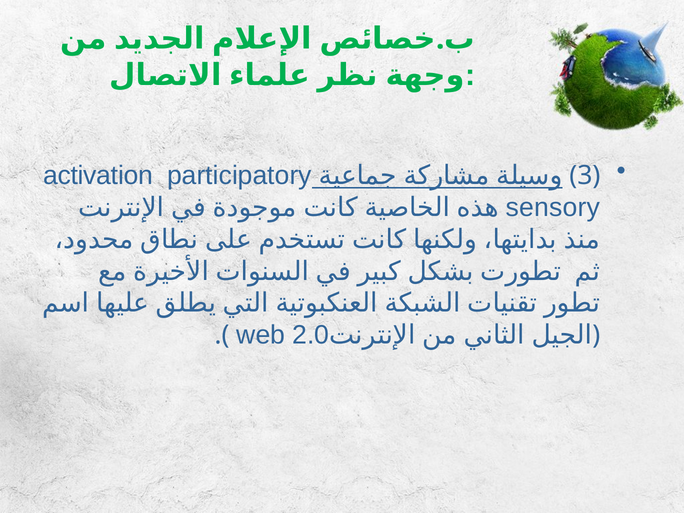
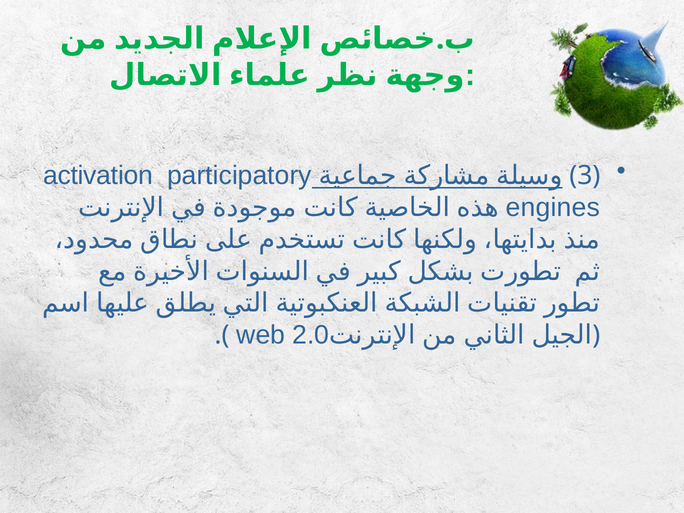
sensory: sensory -> engines
